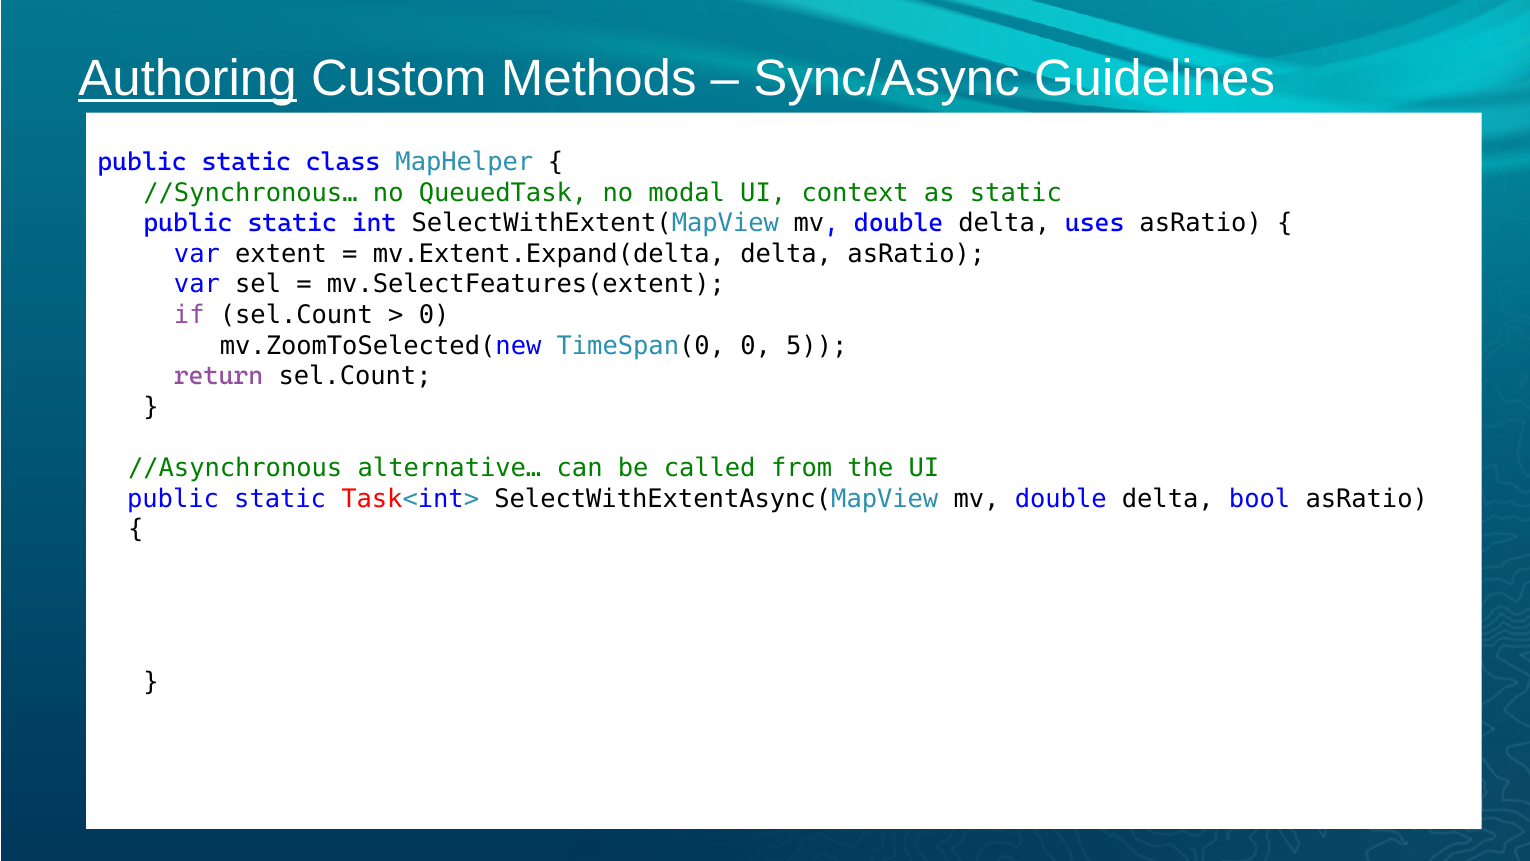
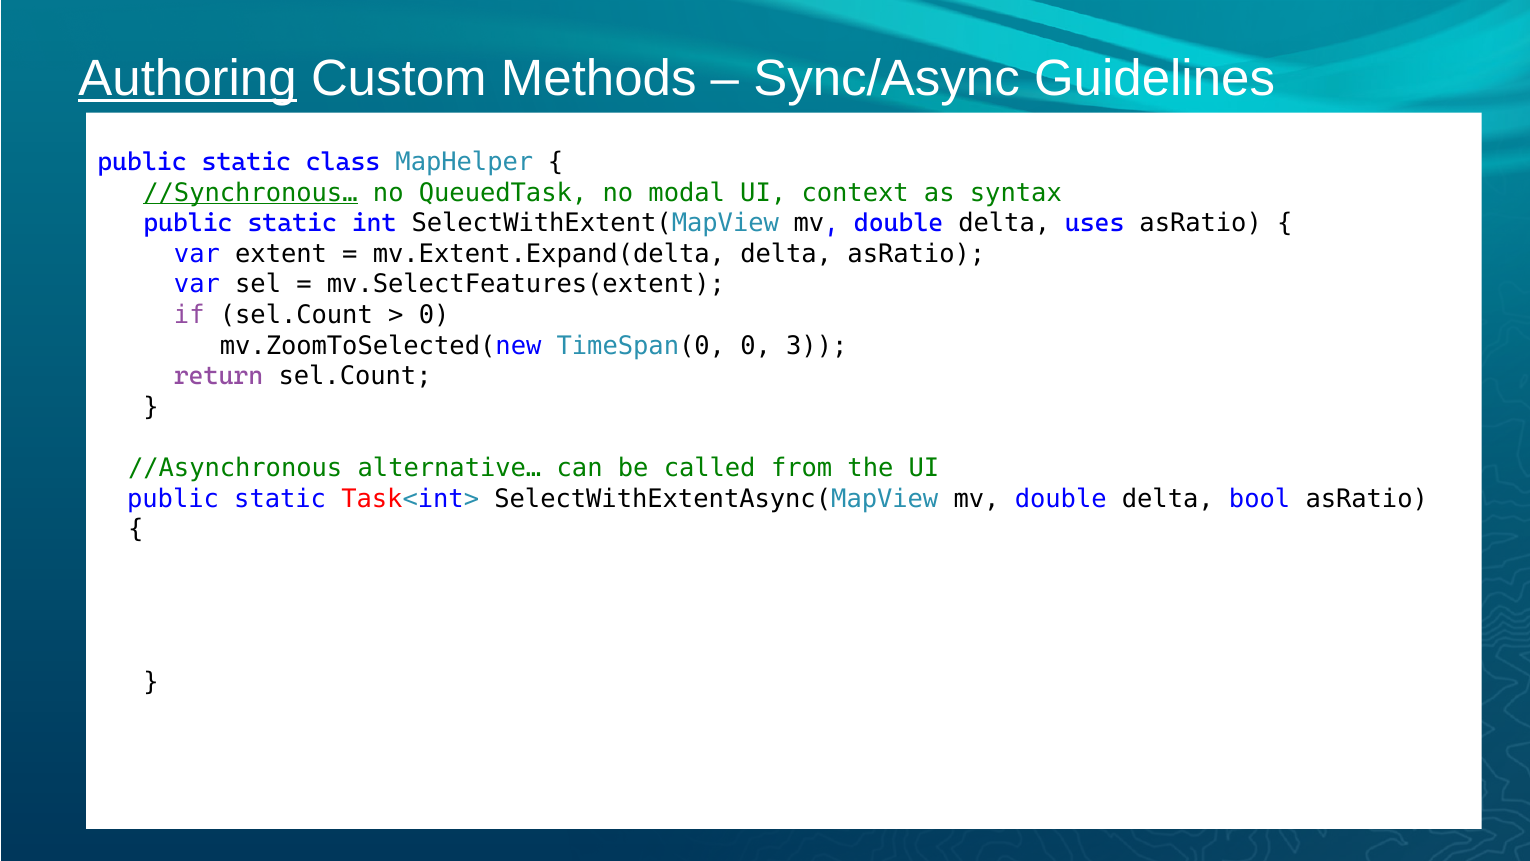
//Synchronous… underline: none -> present
as static: static -> syntax
5: 5 -> 3
